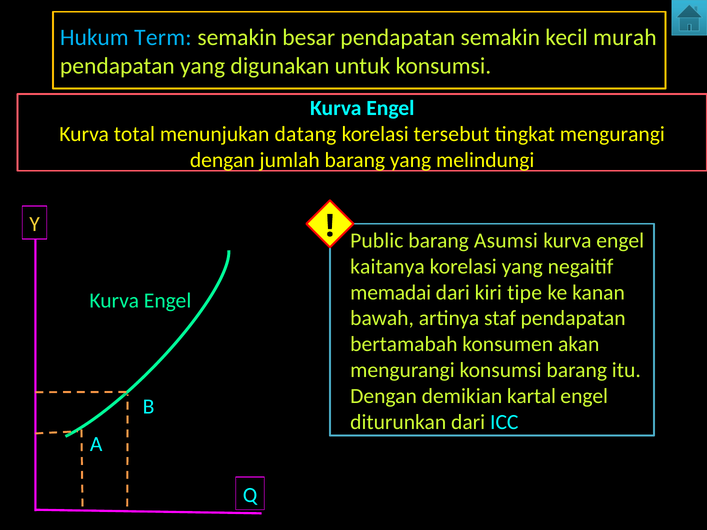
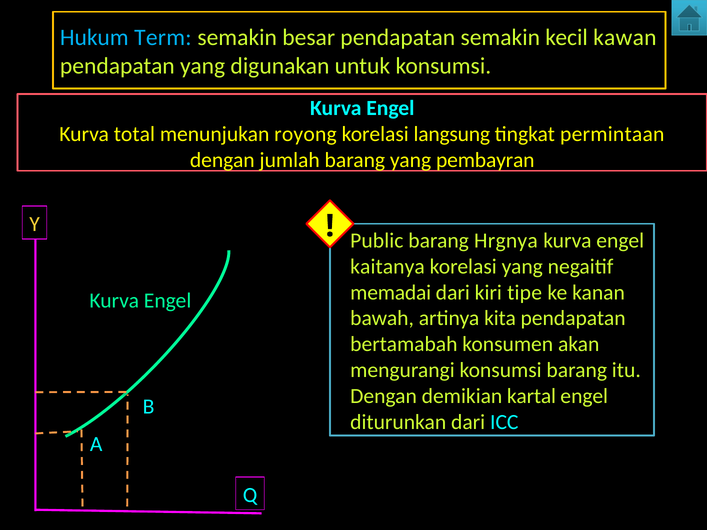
murah: murah -> kawan
datang: datang -> royong
tersebut: tersebut -> langsung
tingkat mengurangi: mengurangi -> permintaan
melindungi: melindungi -> pembayran
Asumsi: Asumsi -> Hrgnya
staf: staf -> kita
